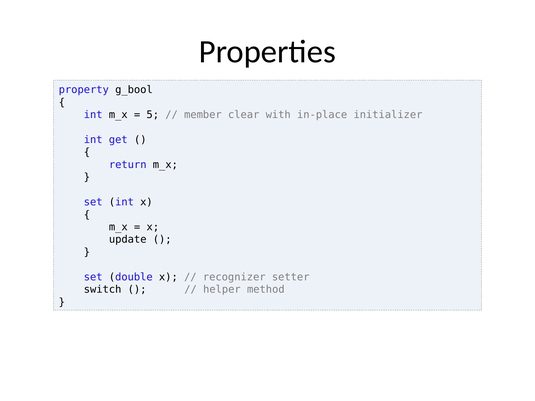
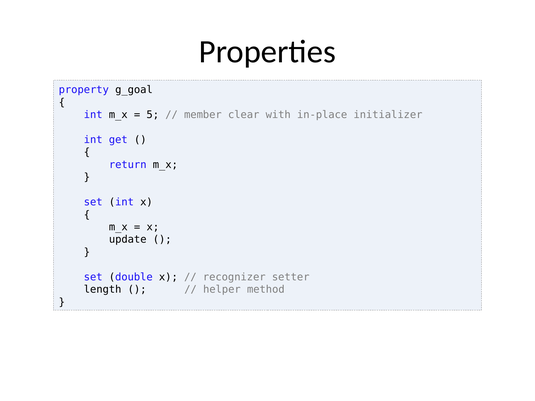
g_bool: g_bool -> g_goal
switch: switch -> length
